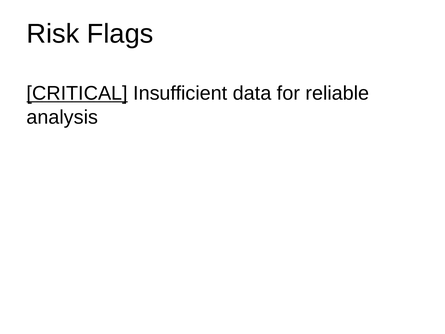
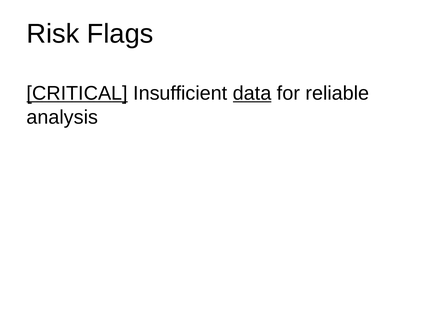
data underline: none -> present
